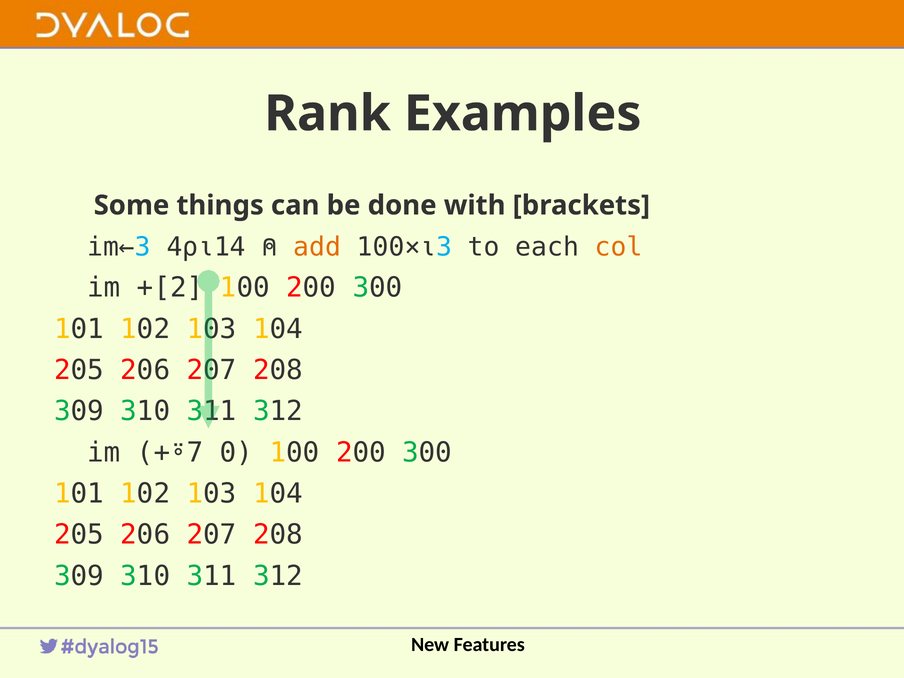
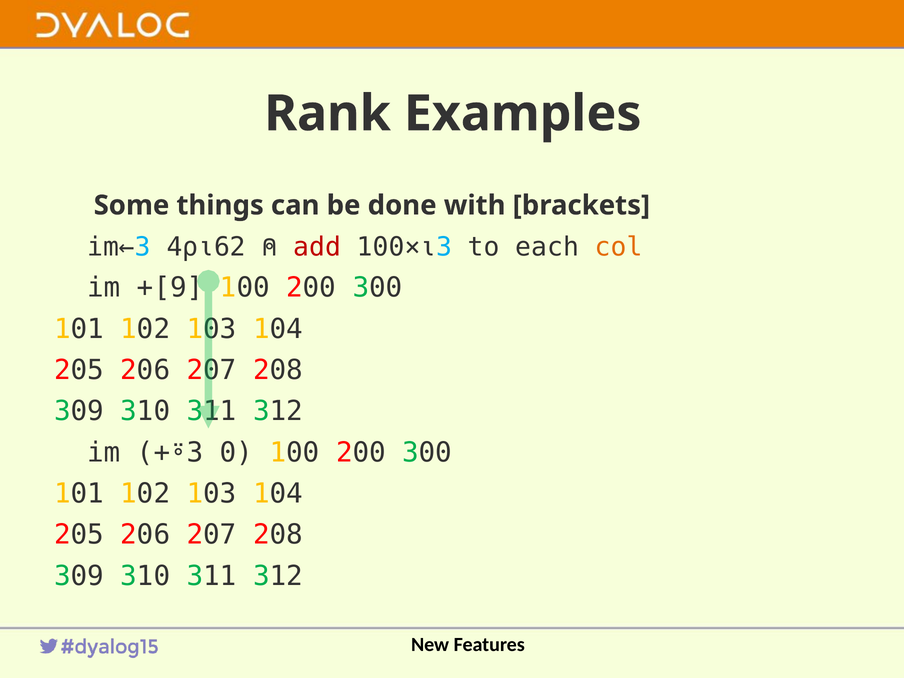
4⍴⍳14: 4⍴⍳14 -> 4⍴⍳62
add colour: orange -> red
+[2: +[2 -> +[9
+⍤7: +⍤7 -> +⍤3
